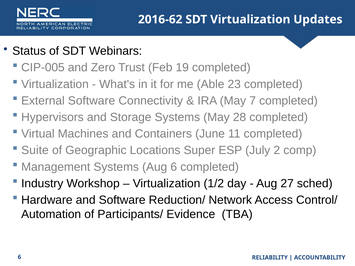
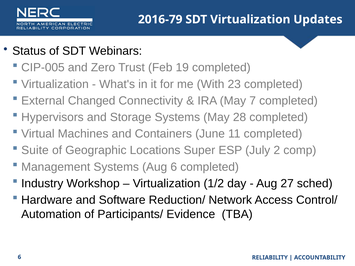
2016-62: 2016-62 -> 2016-79
Able: Able -> With
External Software: Software -> Changed
